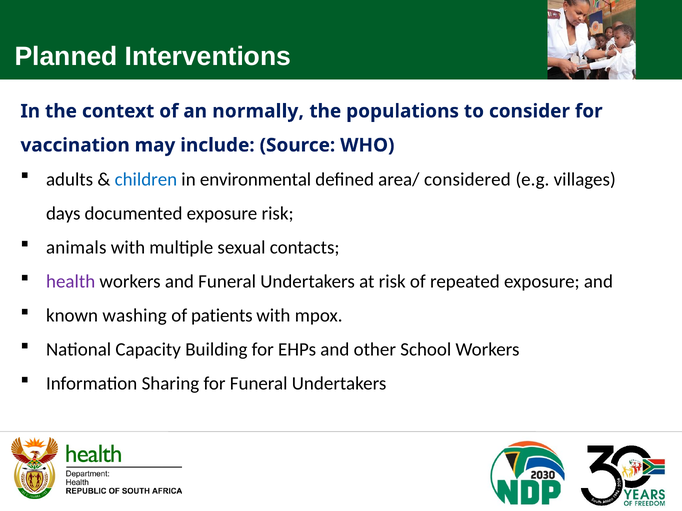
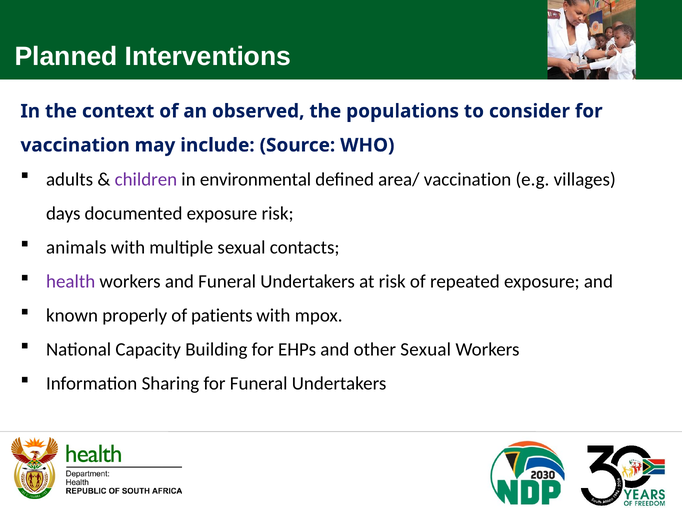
normally: normally -> observed
children colour: blue -> purple
area/ considered: considered -> vaccination
washing: washing -> properly
other School: School -> Sexual
